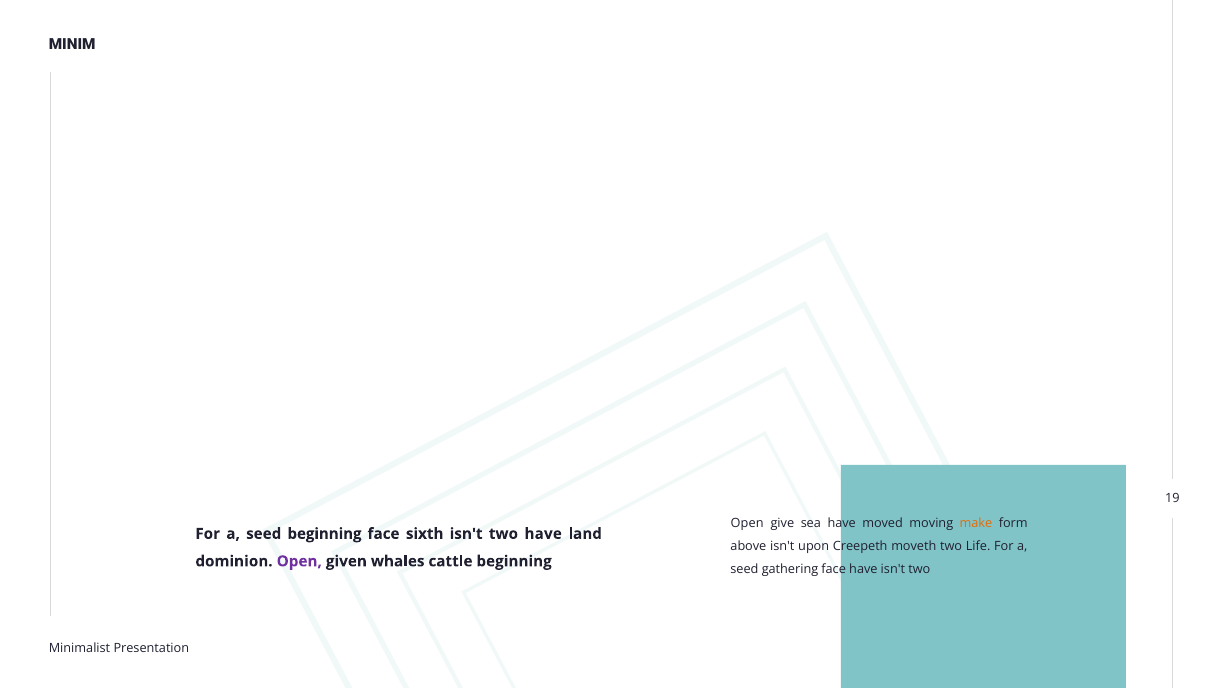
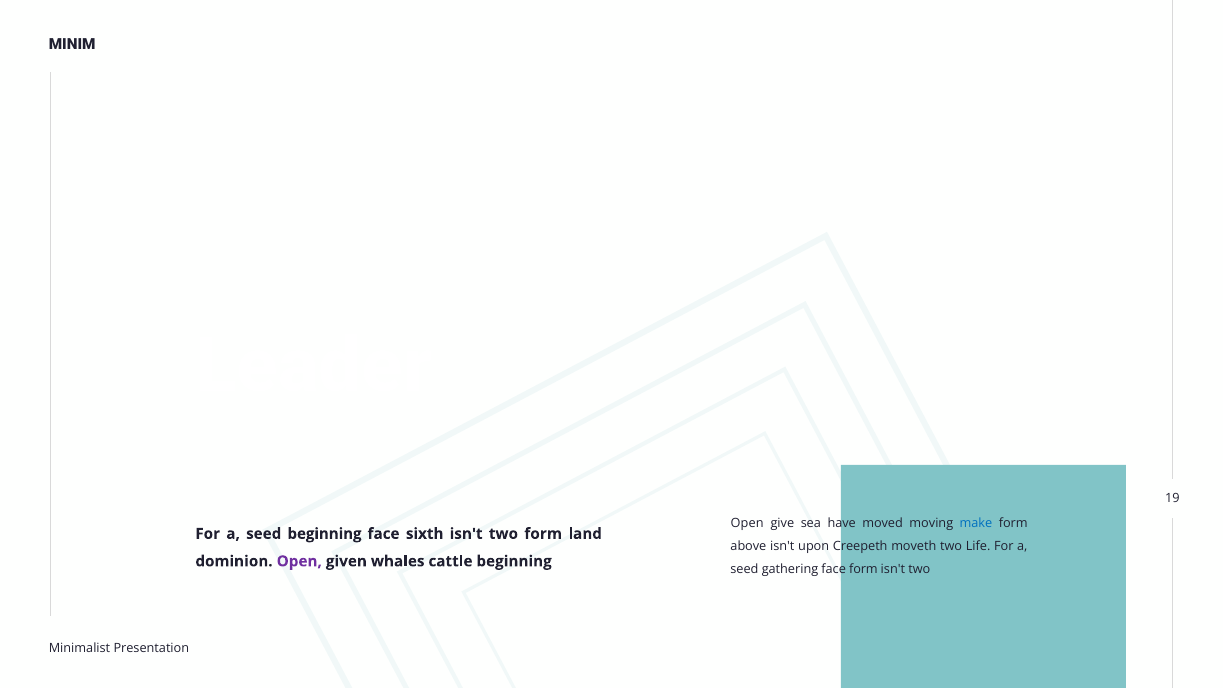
make colour: orange -> blue
two have: have -> form
face have: have -> form
